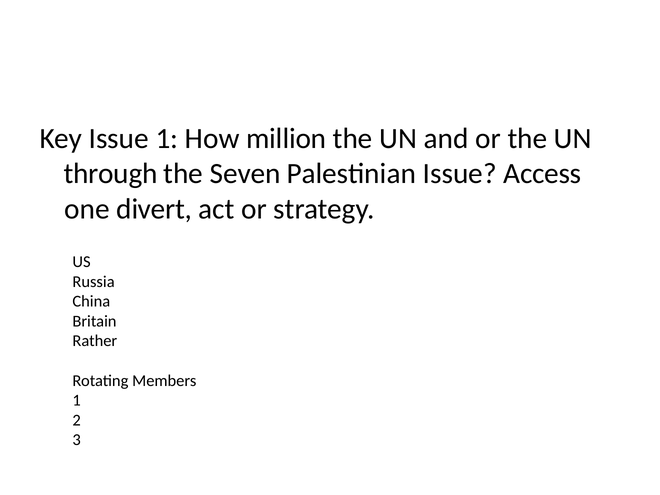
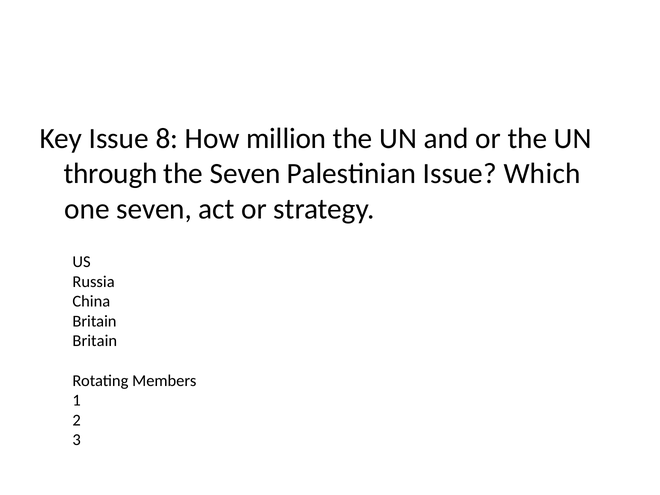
Issue 1: 1 -> 8
Access: Access -> Which
one divert: divert -> seven
Rather at (95, 341): Rather -> Britain
